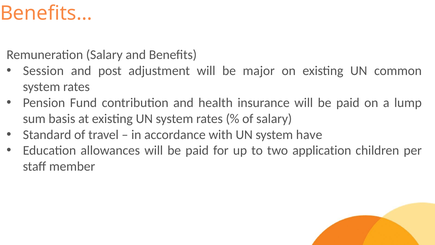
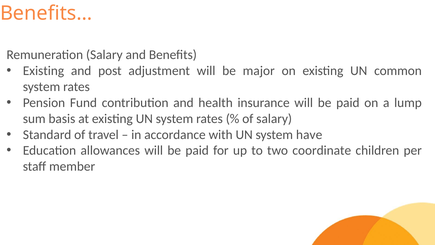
Session at (43, 71): Session -> Existing
application: application -> coordinate
